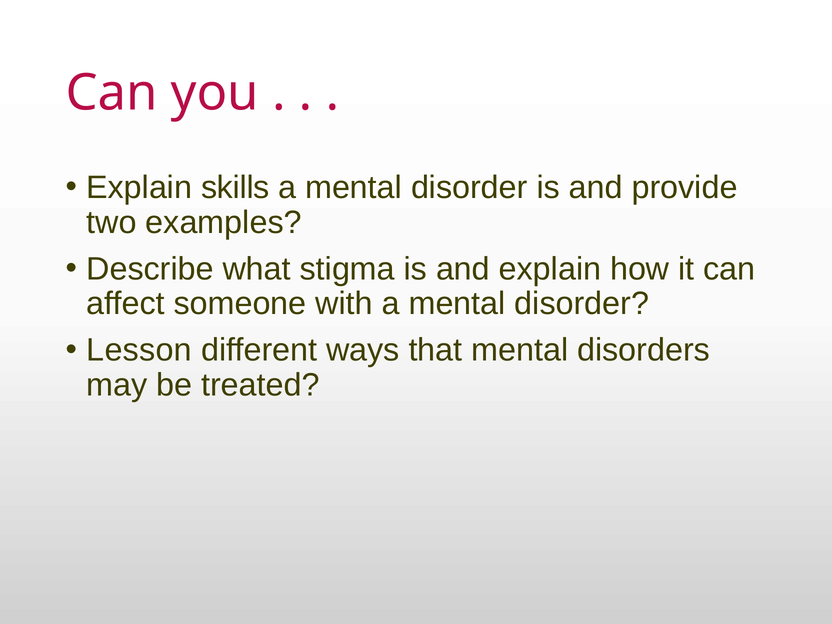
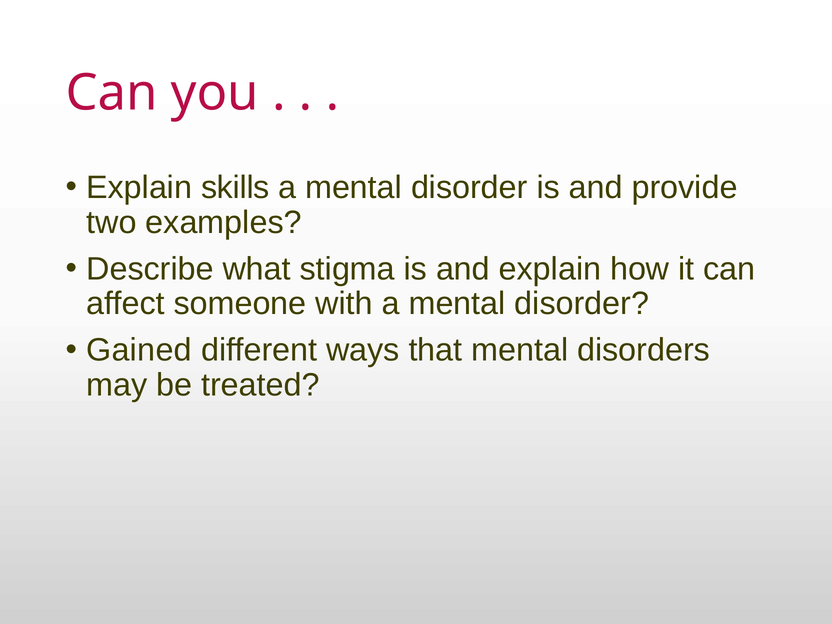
Lesson: Lesson -> Gained
